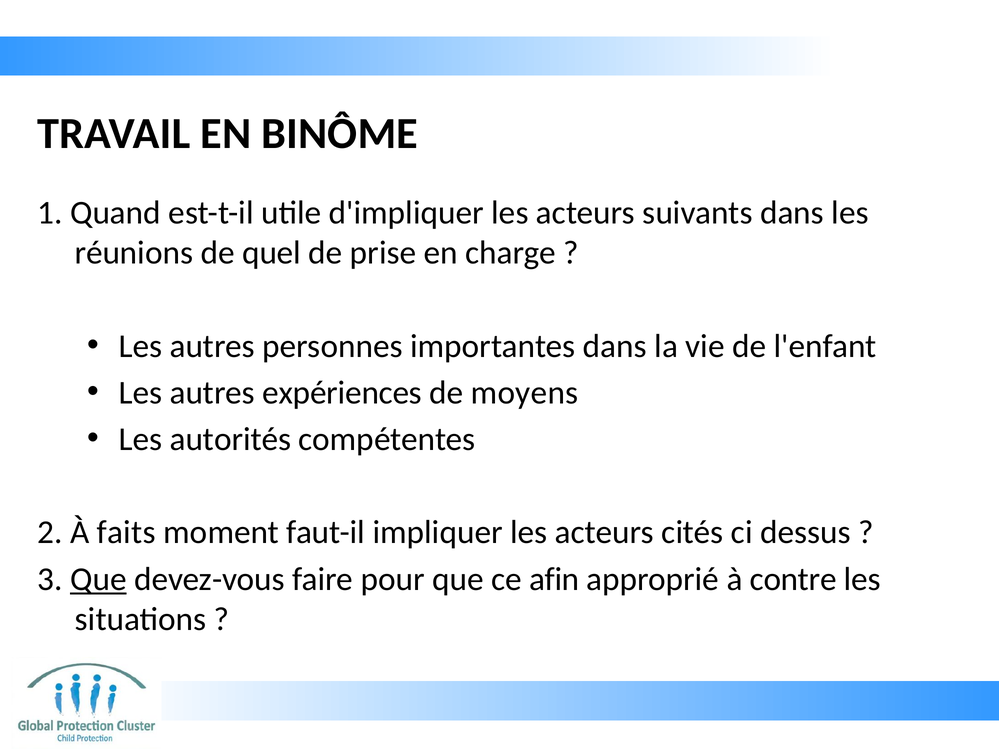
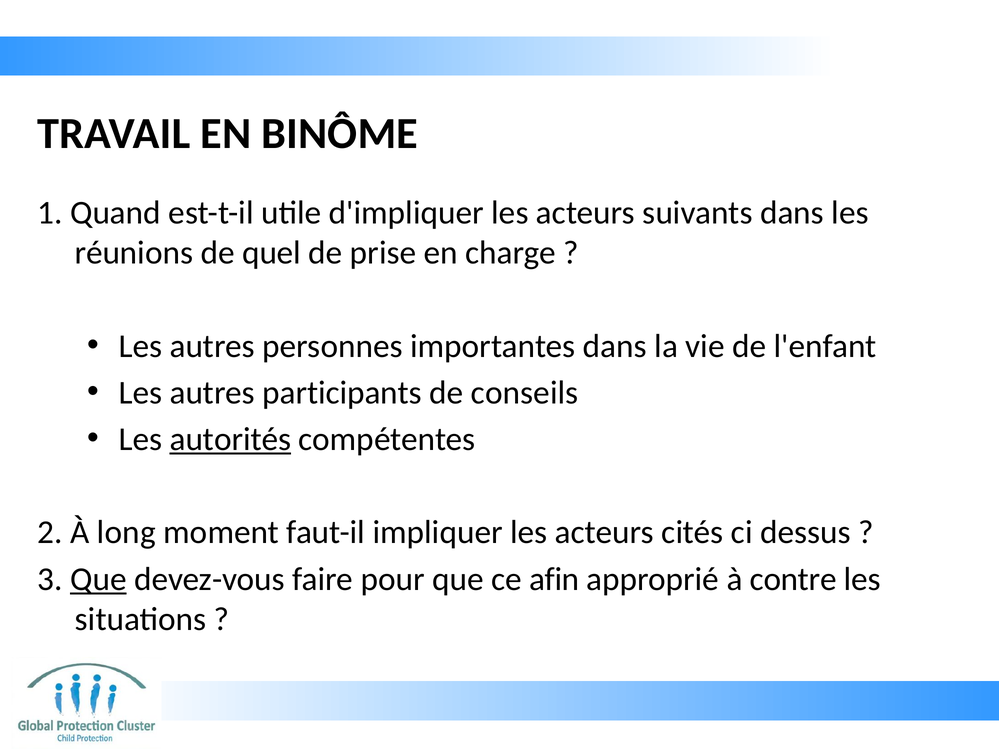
expériences: expériences -> participants
moyens: moyens -> conseils
autorités underline: none -> present
faits: faits -> long
